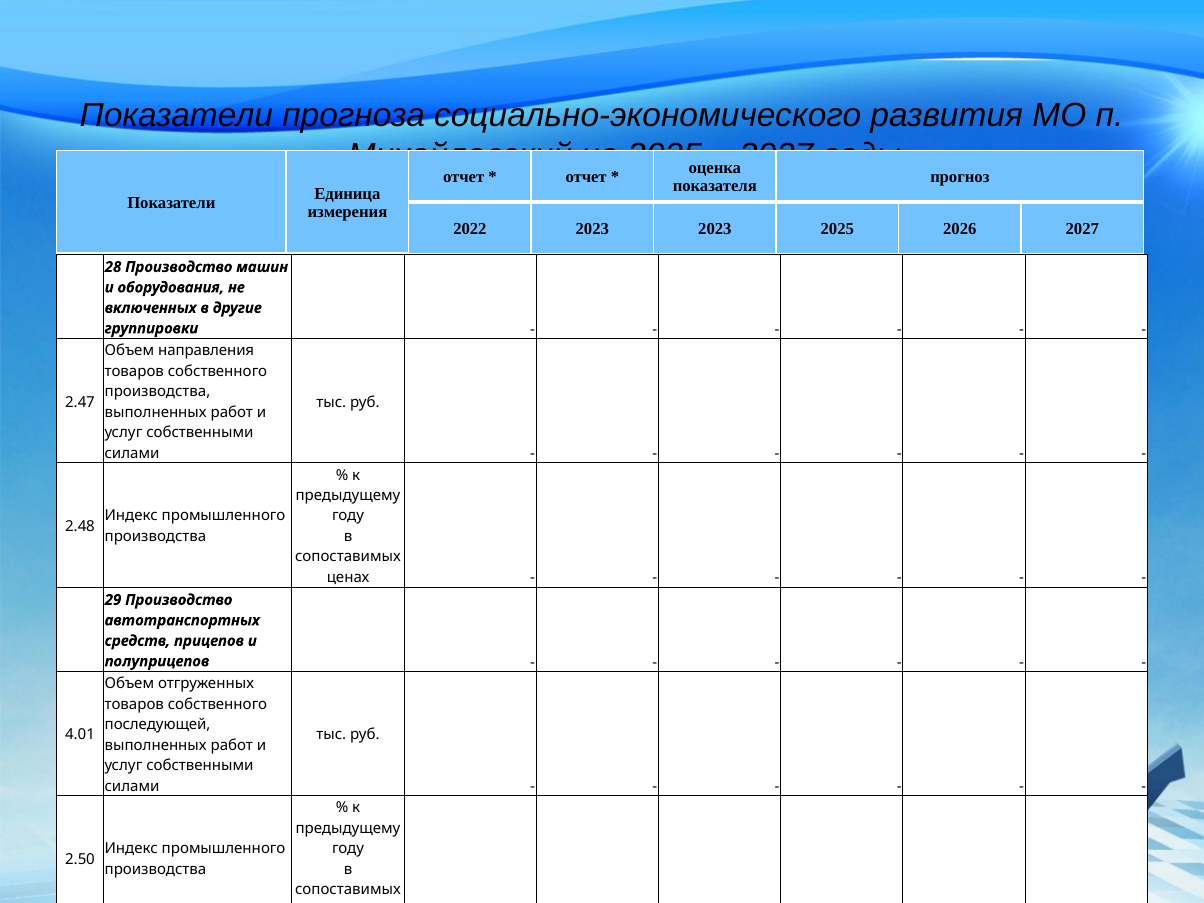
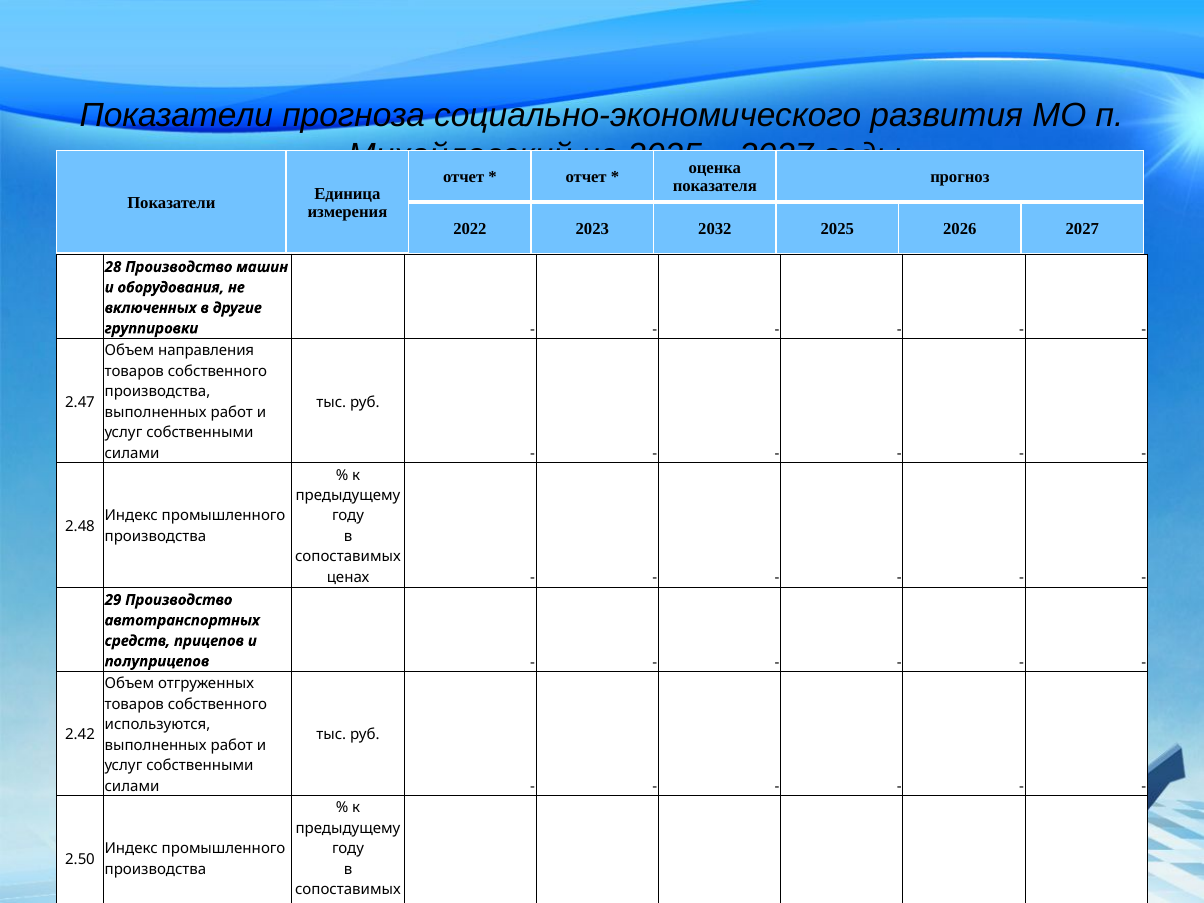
2023 2023: 2023 -> 2032
последующей: последующей -> используются
4.01: 4.01 -> 2.42
